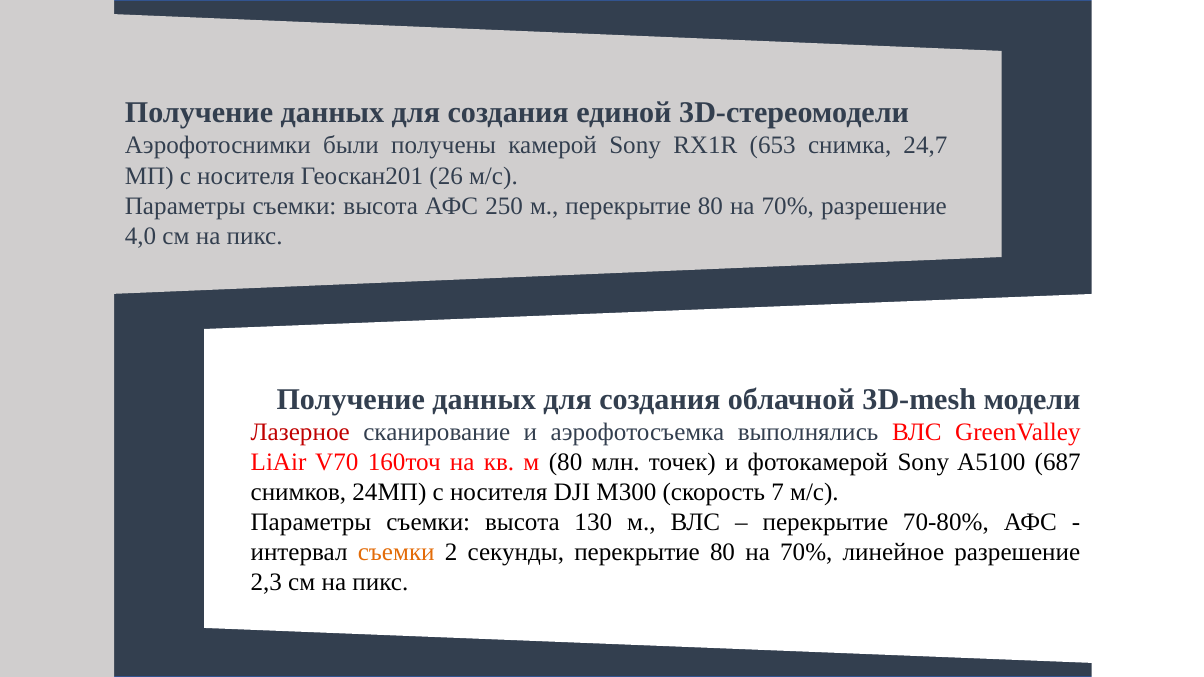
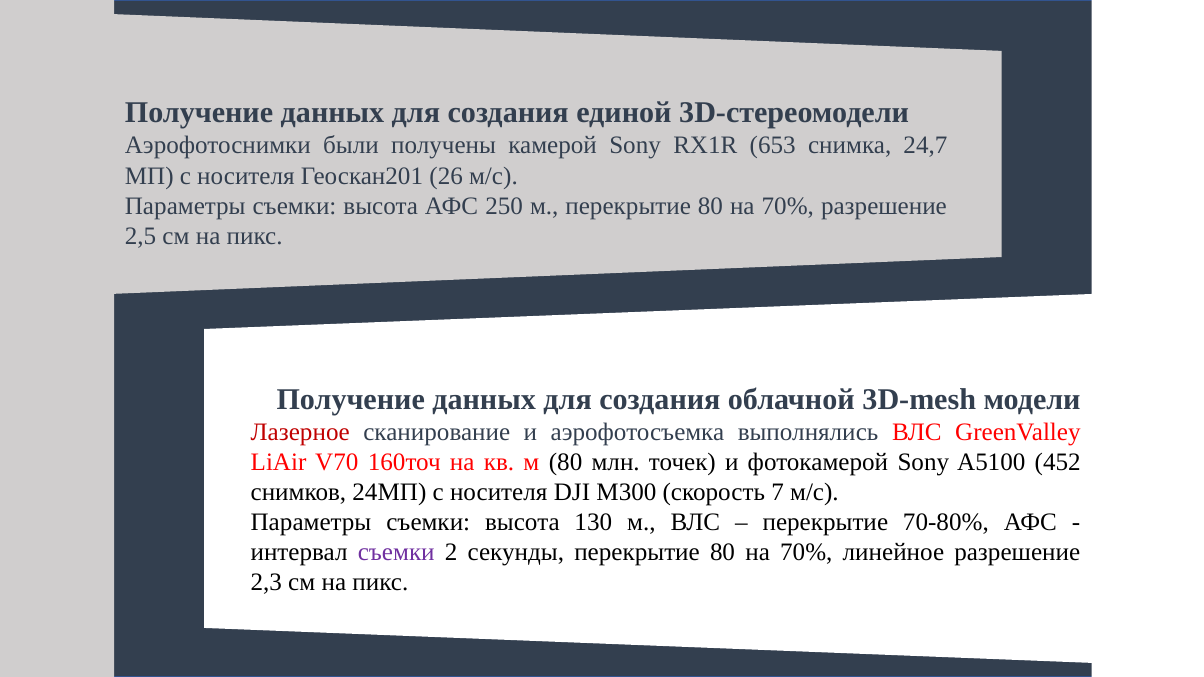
4,0: 4,0 -> 2,5
687: 687 -> 452
съемки at (396, 553) colour: orange -> purple
